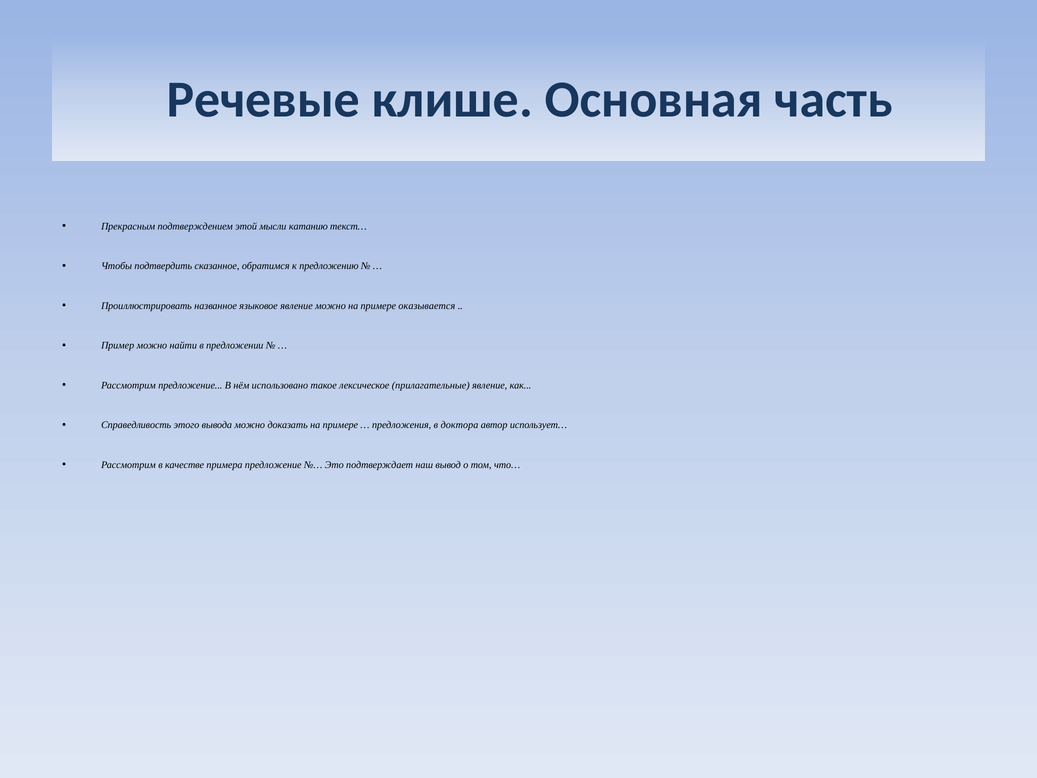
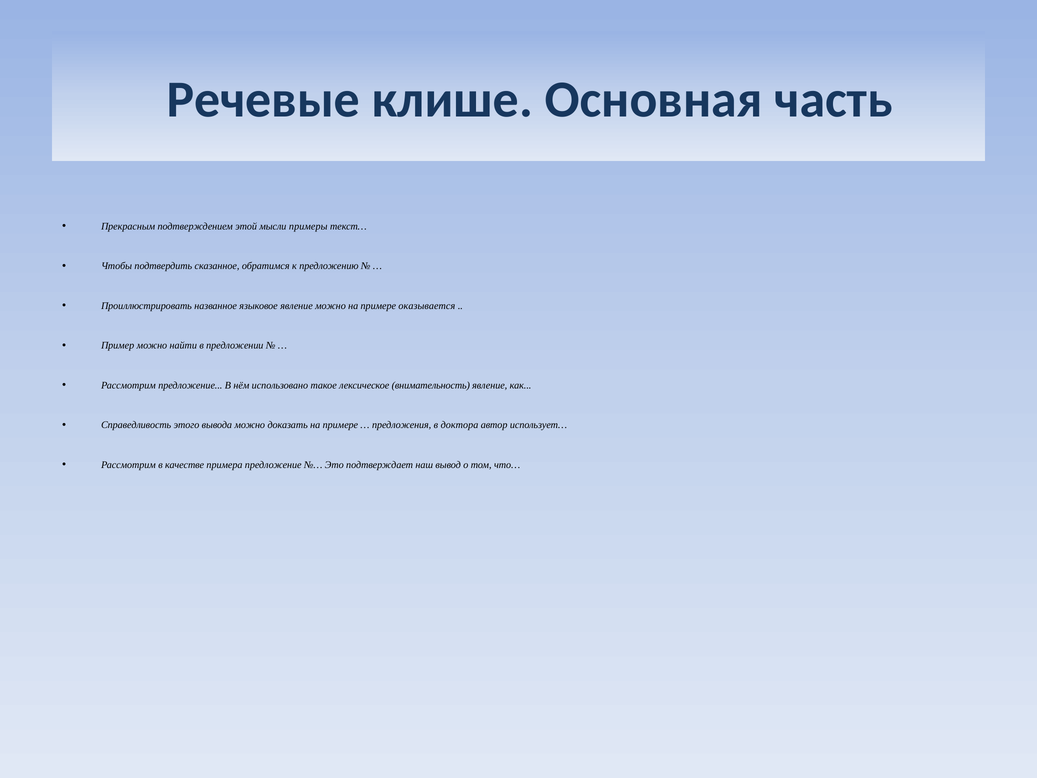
катанию: катанию -> примеры
прилагательные: прилагательные -> внимательность
